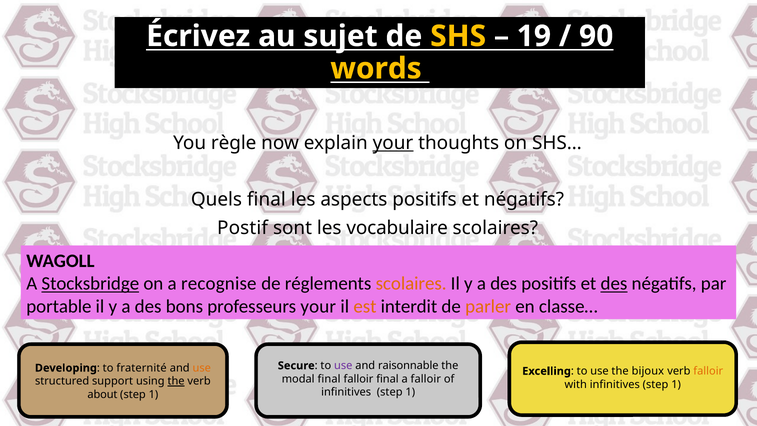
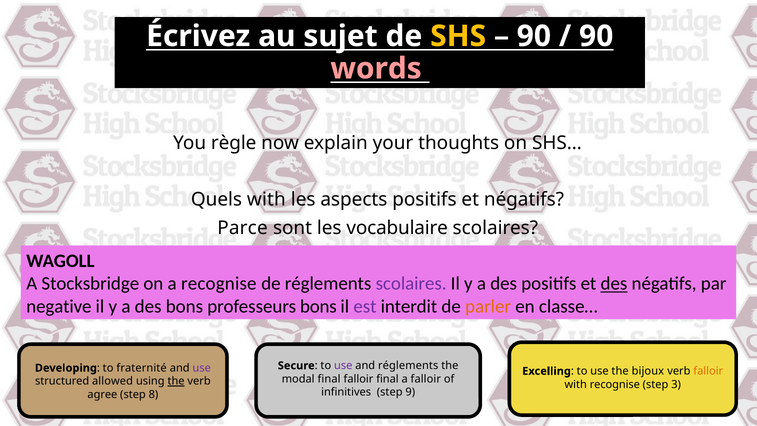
19 at (534, 36): 19 -> 90
words colour: yellow -> pink
your at (393, 143) underline: present -> none
Quels final: final -> with
Postif: Postif -> Parce
Stocksbridge underline: present -> none
scolaires at (411, 284) colour: orange -> purple
portable: portable -> negative
professeurs your: your -> bons
est colour: orange -> purple
and raisonnable: raisonnable -> réglements
use at (202, 368) colour: orange -> purple
support: support -> allowed
with infinitives: infinitives -> recognise
1 at (676, 384): 1 -> 3
1 at (410, 392): 1 -> 9
about: about -> agree
1 at (153, 394): 1 -> 8
